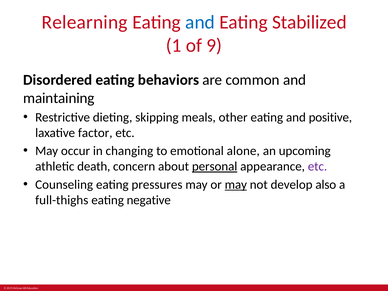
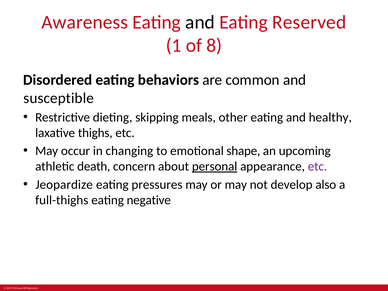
Relearning: Relearning -> Awareness
and at (200, 22) colour: blue -> black
Stabilized: Stabilized -> Reserved
9: 9 -> 8
maintaining: maintaining -> susceptible
positive: positive -> healthy
factor: factor -> thighs
alone: alone -> shape
Counseling: Counseling -> Jeopardize
may at (236, 185) underline: present -> none
